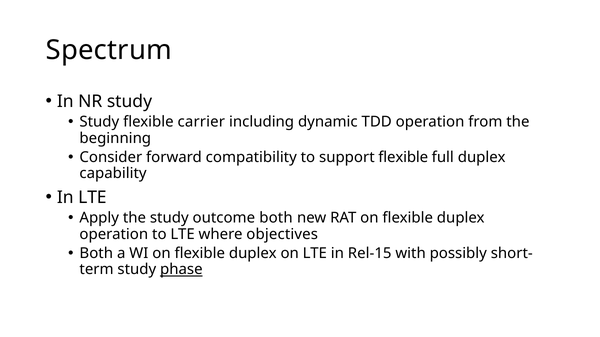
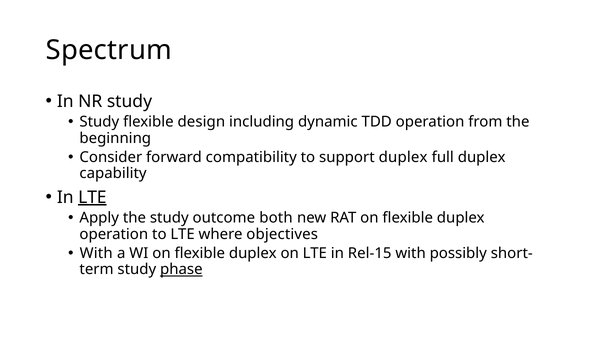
carrier: carrier -> design
support flexible: flexible -> duplex
LTE at (92, 198) underline: none -> present
Both at (96, 254): Both -> With
